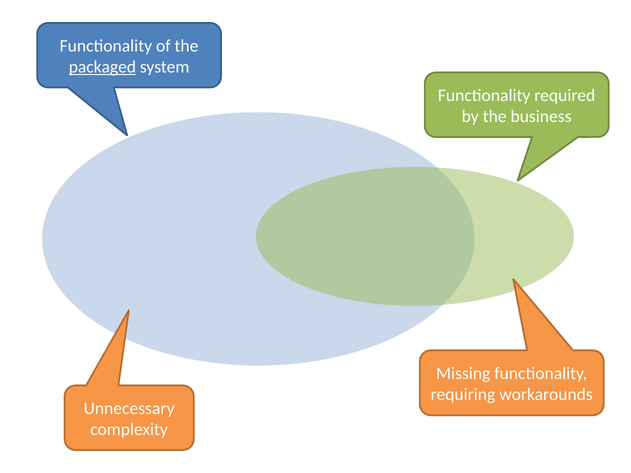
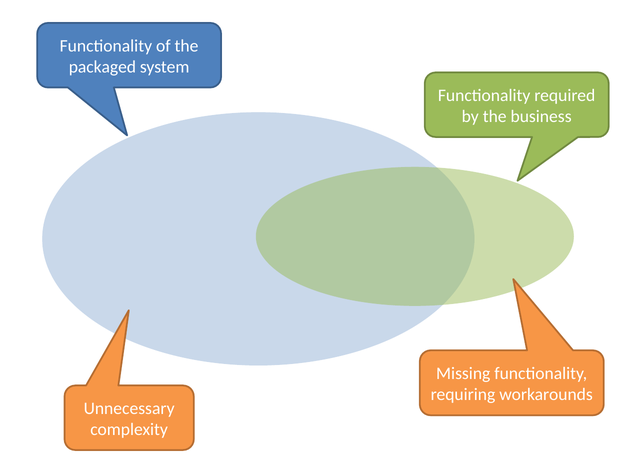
packaged underline: present -> none
